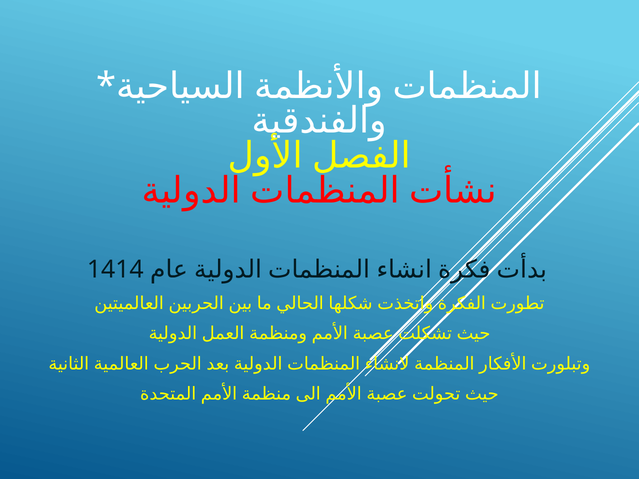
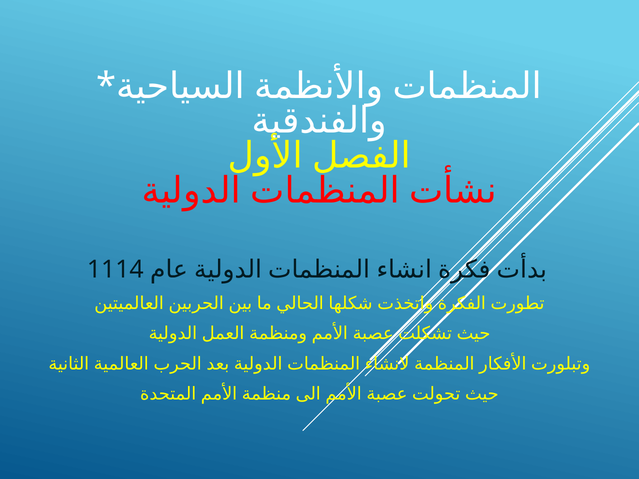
1414: 1414 -> 1114
